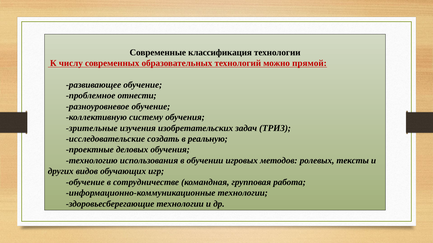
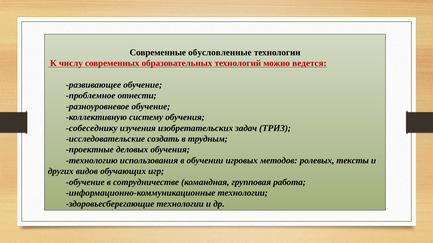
классификация: классификация -> обусловленные
прямой: прямой -> ведется
зрительные: зрительные -> собеседнику
реальную: реальную -> трудным
